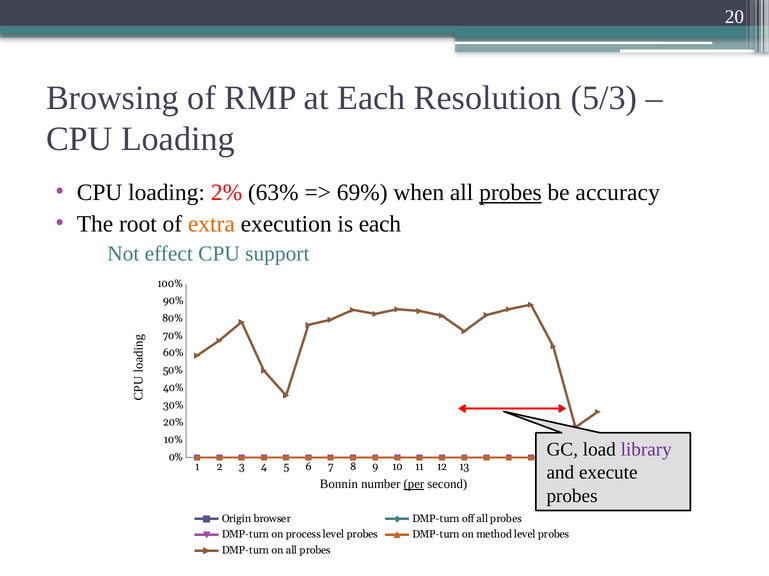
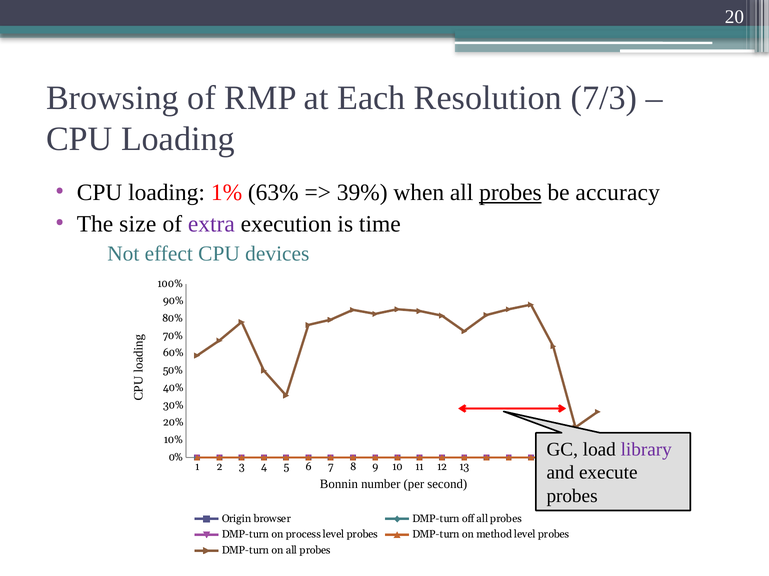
5/3: 5/3 -> 7/3
2%: 2% -> 1%
69%: 69% -> 39%
root: root -> size
extra colour: orange -> purple
is each: each -> time
support: support -> devices
per underline: present -> none
